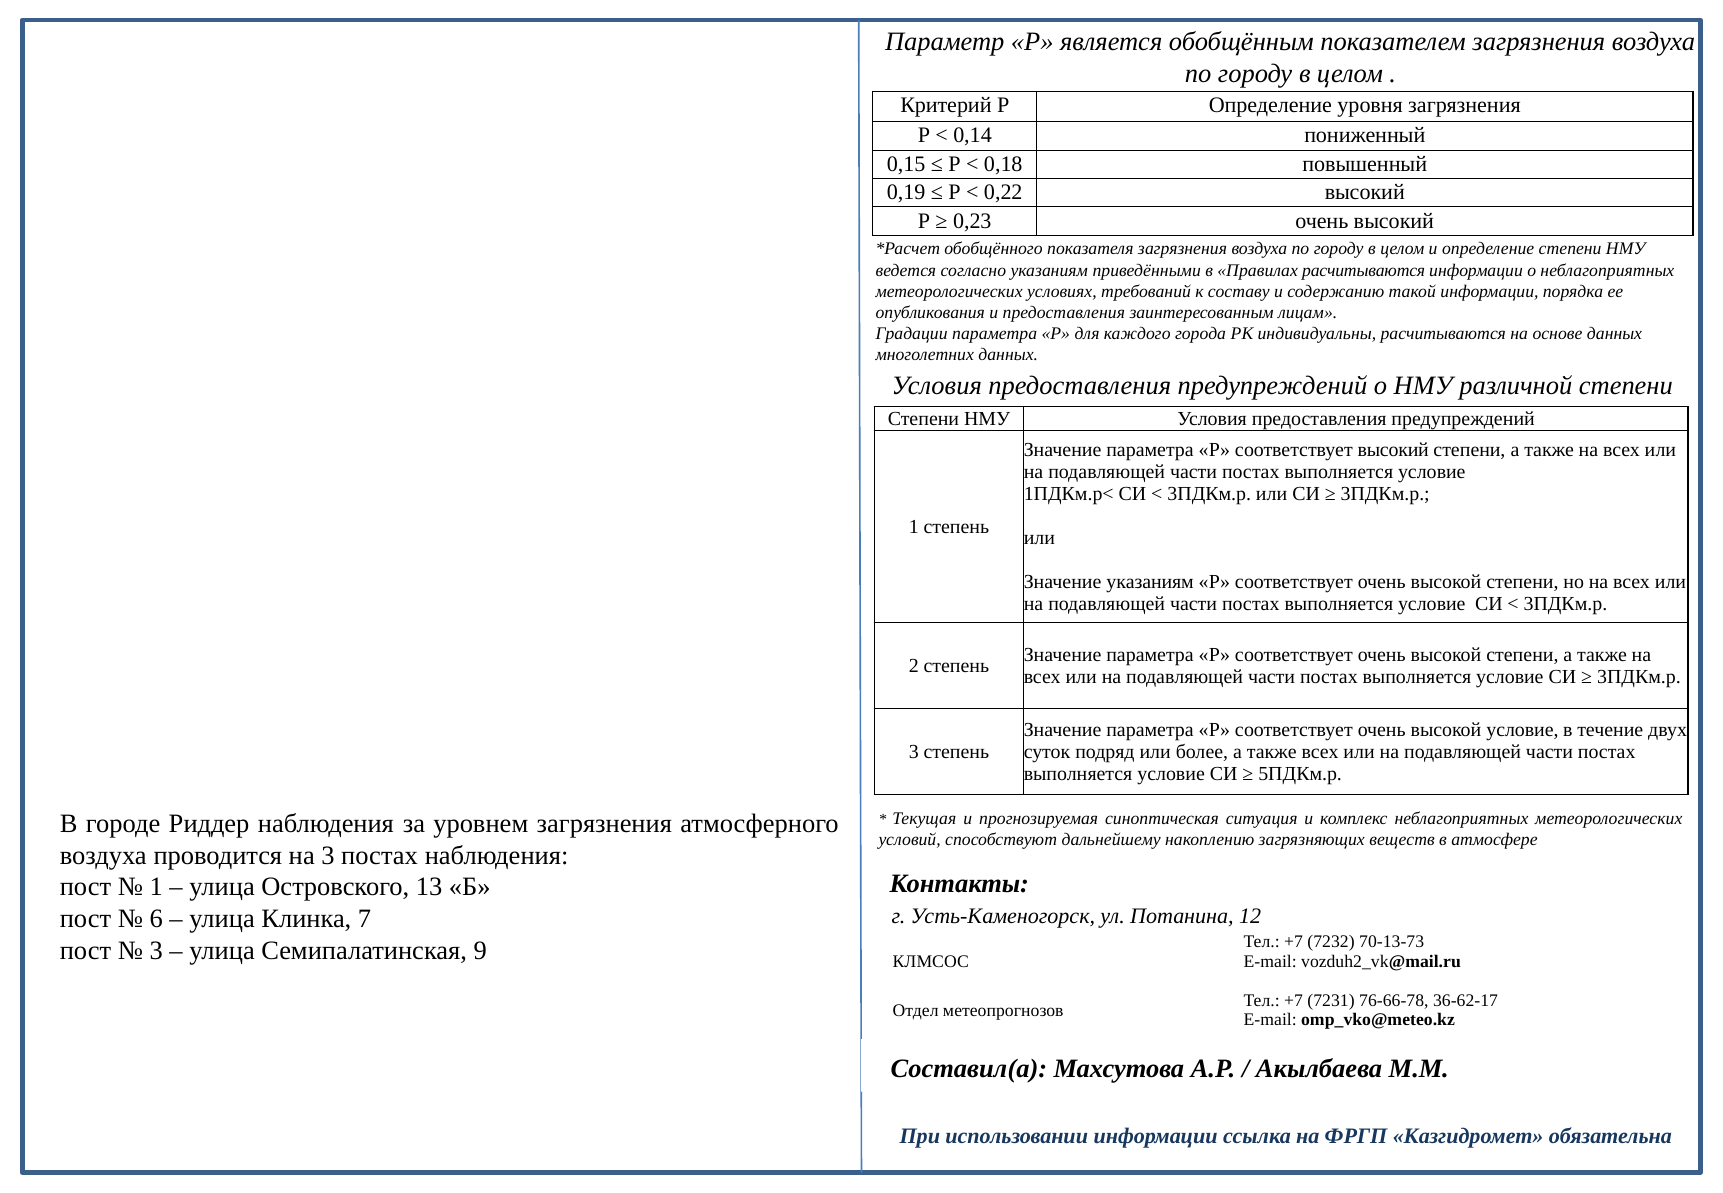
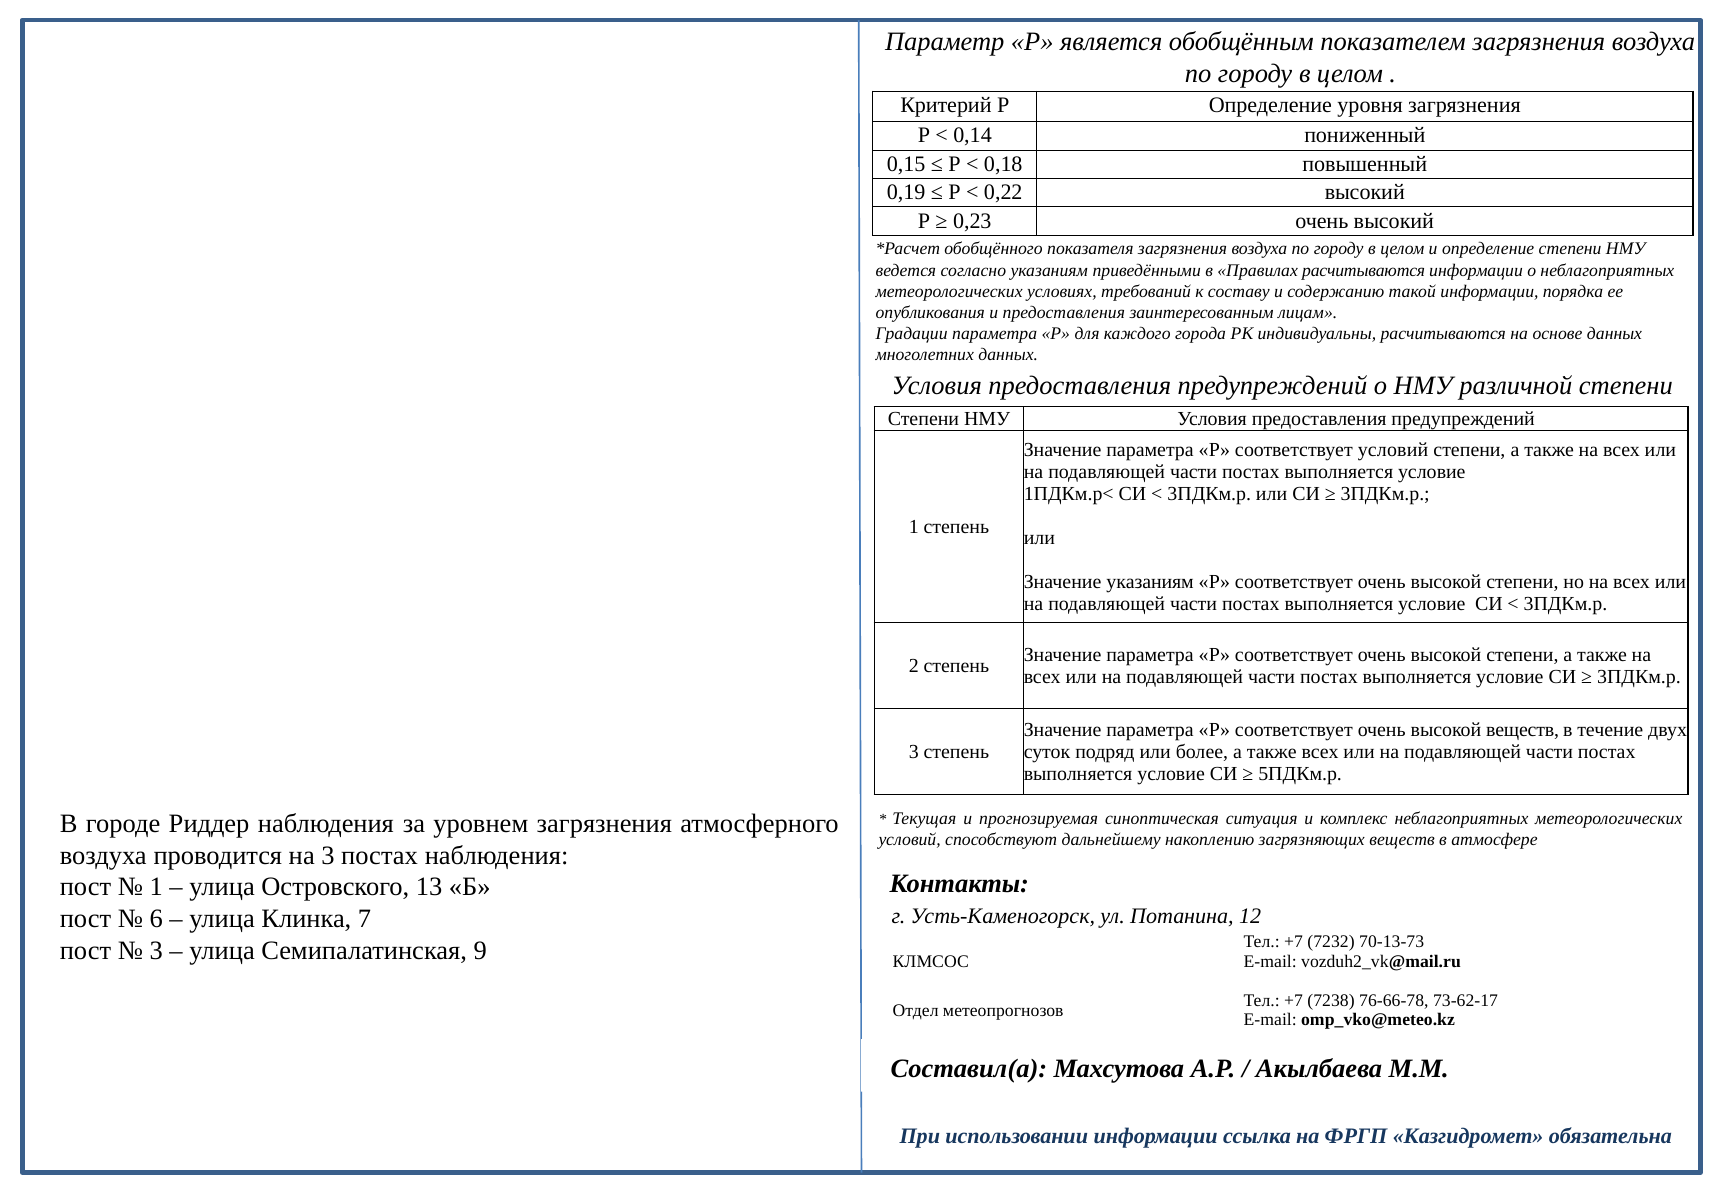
соответствует высокий: высокий -> условий
высокой условие: условие -> веществ
7231: 7231 -> 7238
36-62-17: 36-62-17 -> 73-62-17
